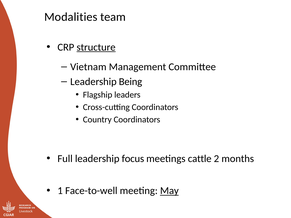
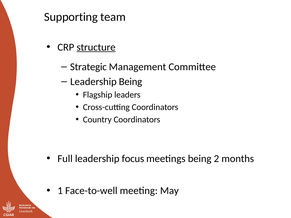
Modalities: Modalities -> Supporting
Vietnam: Vietnam -> Strategic
meetings cattle: cattle -> being
May underline: present -> none
